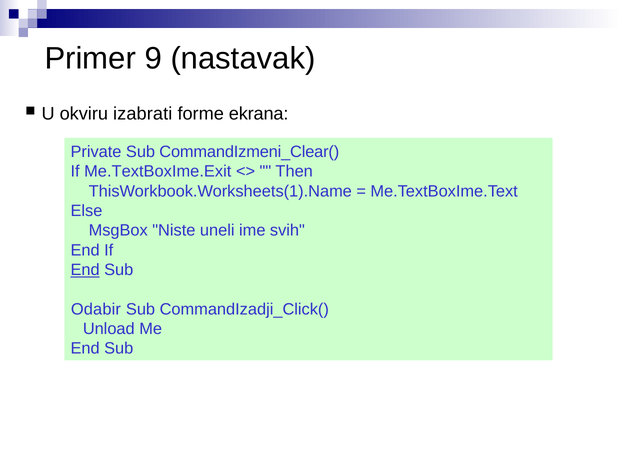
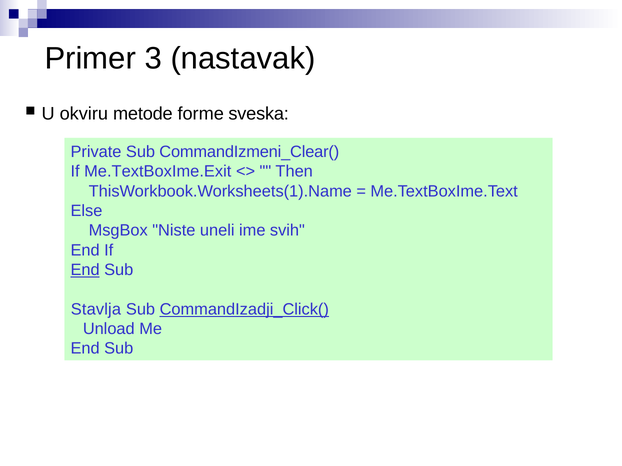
9: 9 -> 3
izabrati: izabrati -> metode
ekrana: ekrana -> sveska
Odabir: Odabir -> Stavlja
CommandIzadji_Click( underline: none -> present
